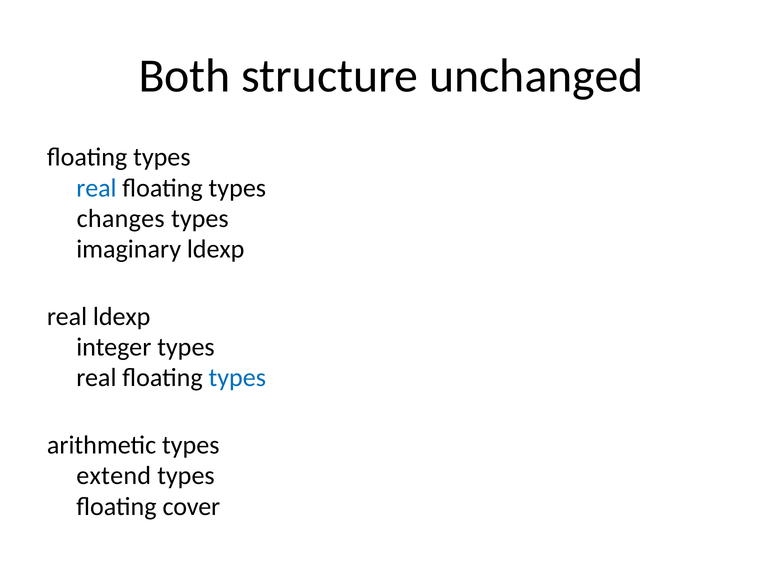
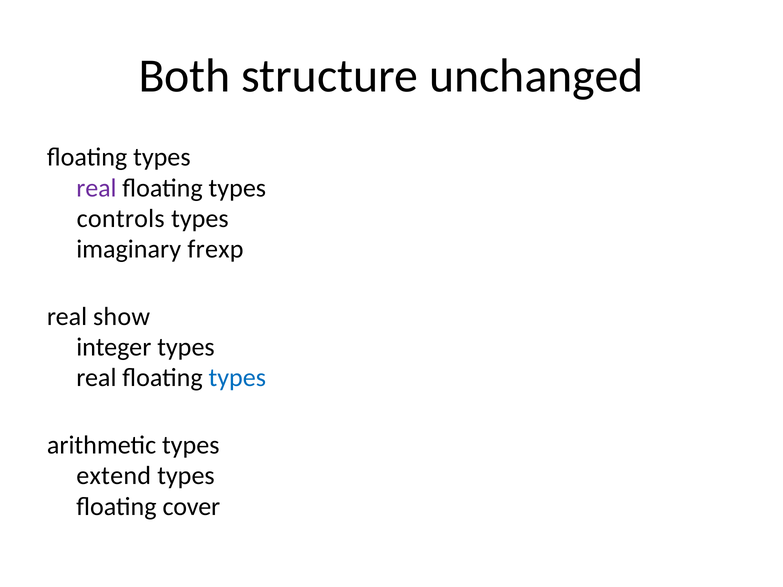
real at (96, 188) colour: blue -> purple
changes: changes -> controls
imaginary ldexp: ldexp -> frexp
real ldexp: ldexp -> show
